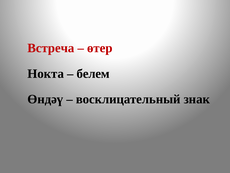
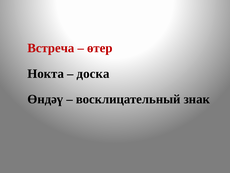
белем: белем -> доска
